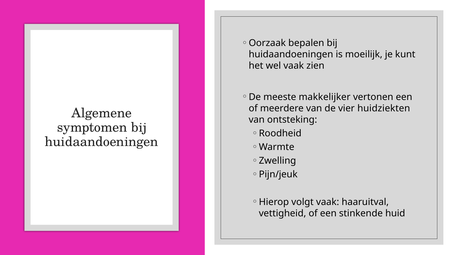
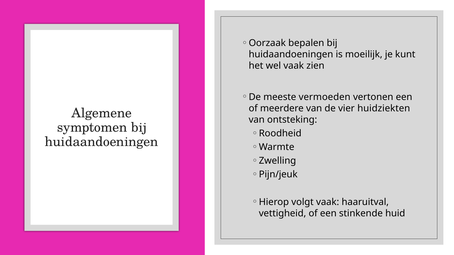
makkelijker: makkelijker -> vermoeden
